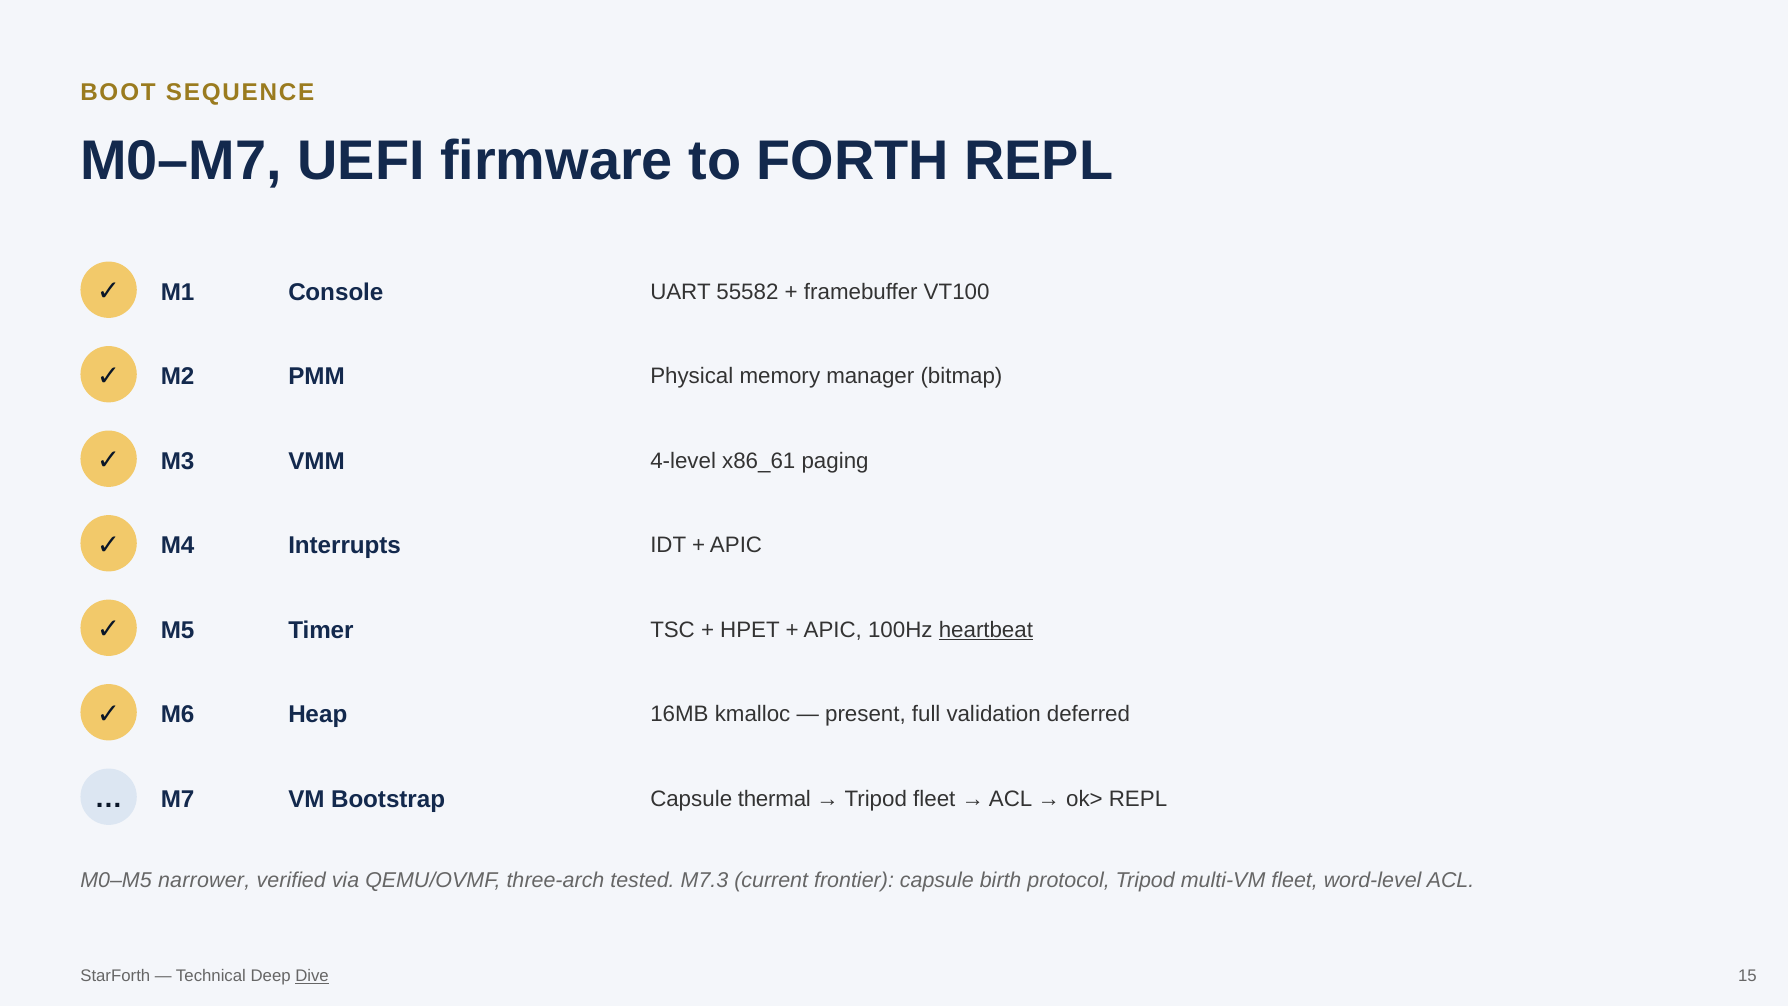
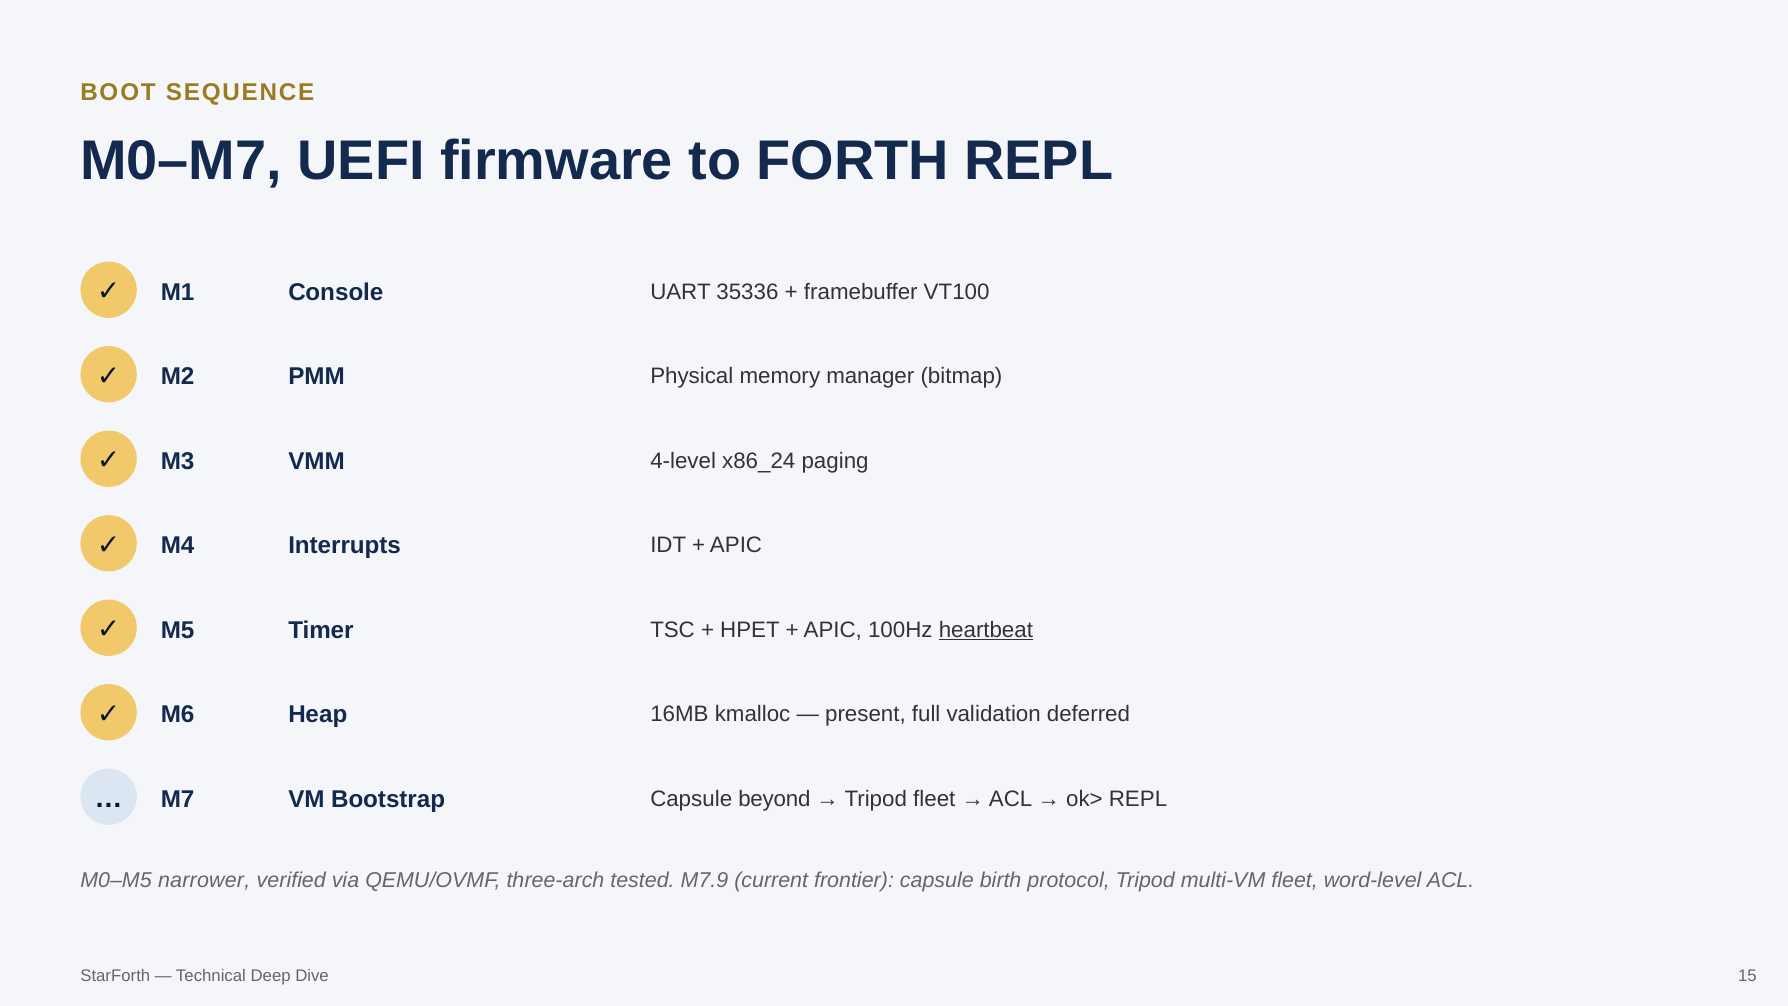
55582: 55582 -> 35336
x86_61: x86_61 -> x86_24
thermal: thermal -> beyond
M7.3: M7.3 -> M7.9
Dive underline: present -> none
